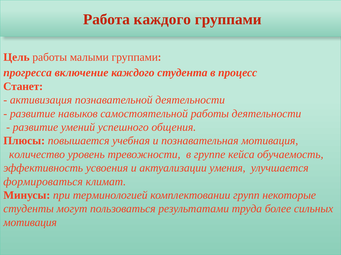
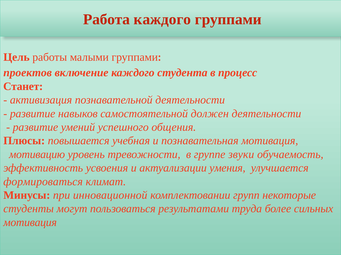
прогресса: прогресса -> проектов
самостоятельной работы: работы -> должен
количество: количество -> мотивацию
кейса: кейса -> звуки
терминологией: терминологией -> инновационной
